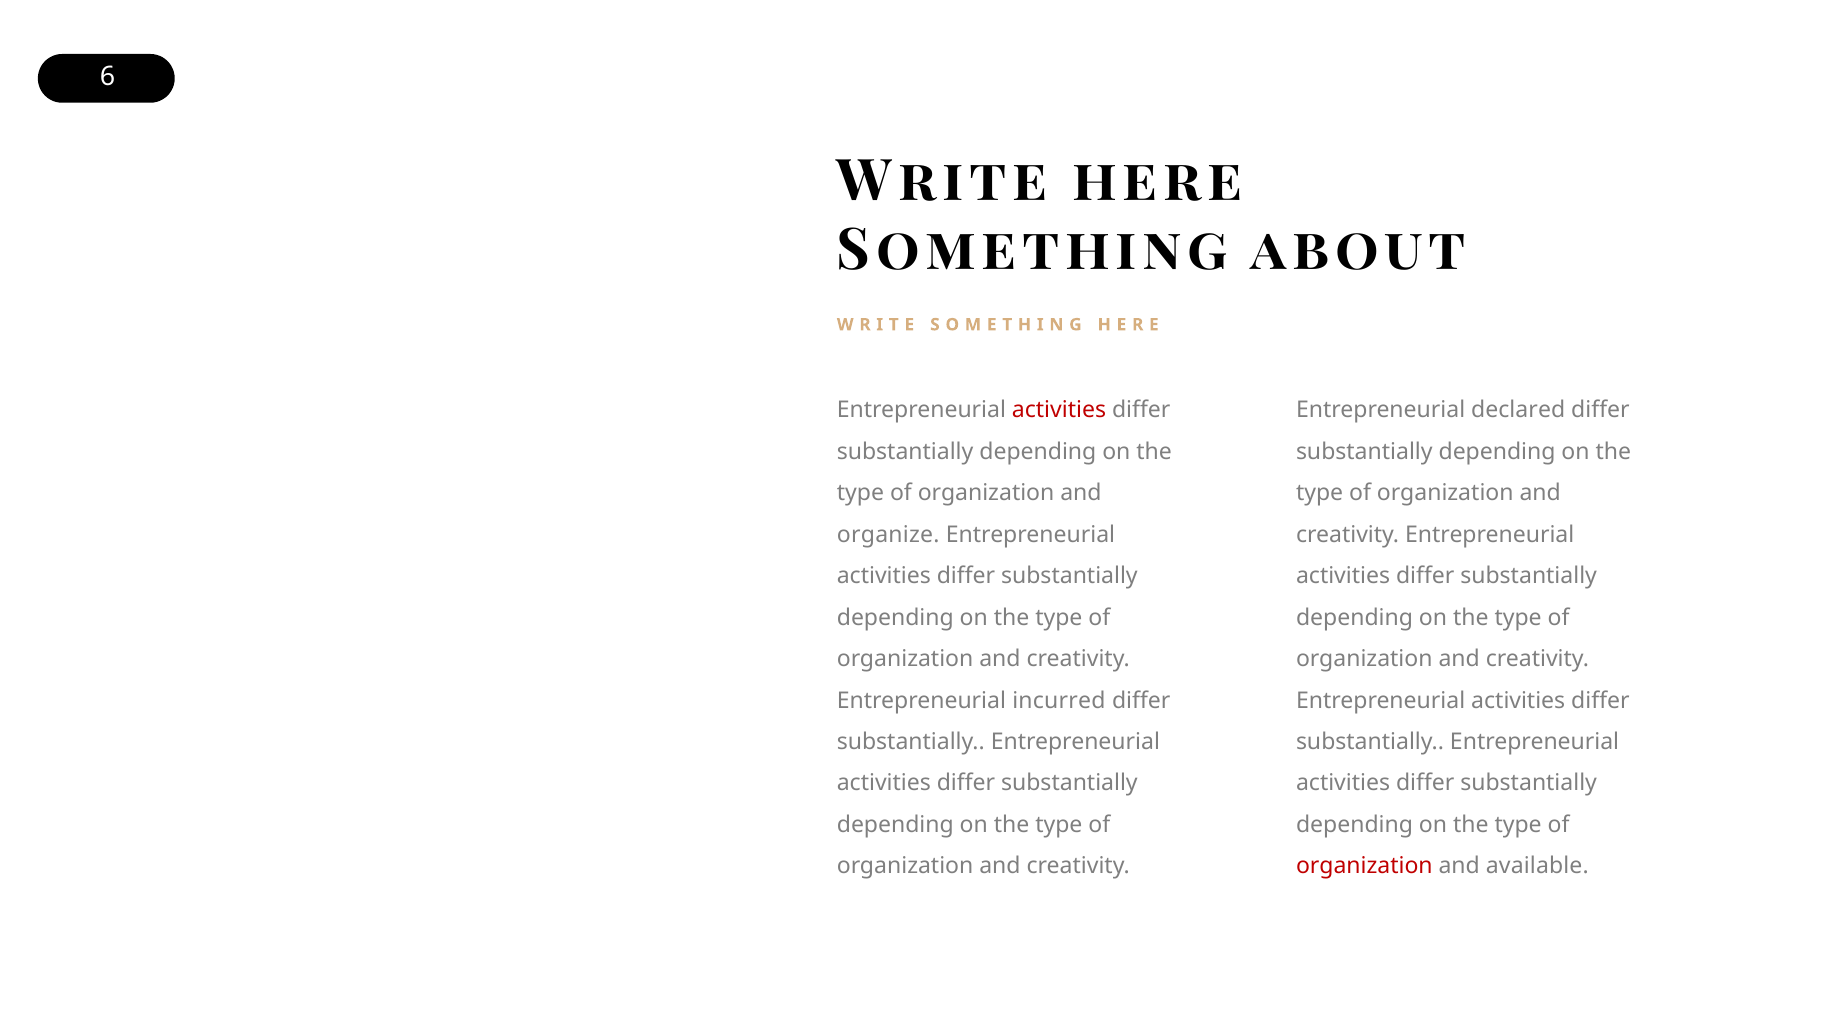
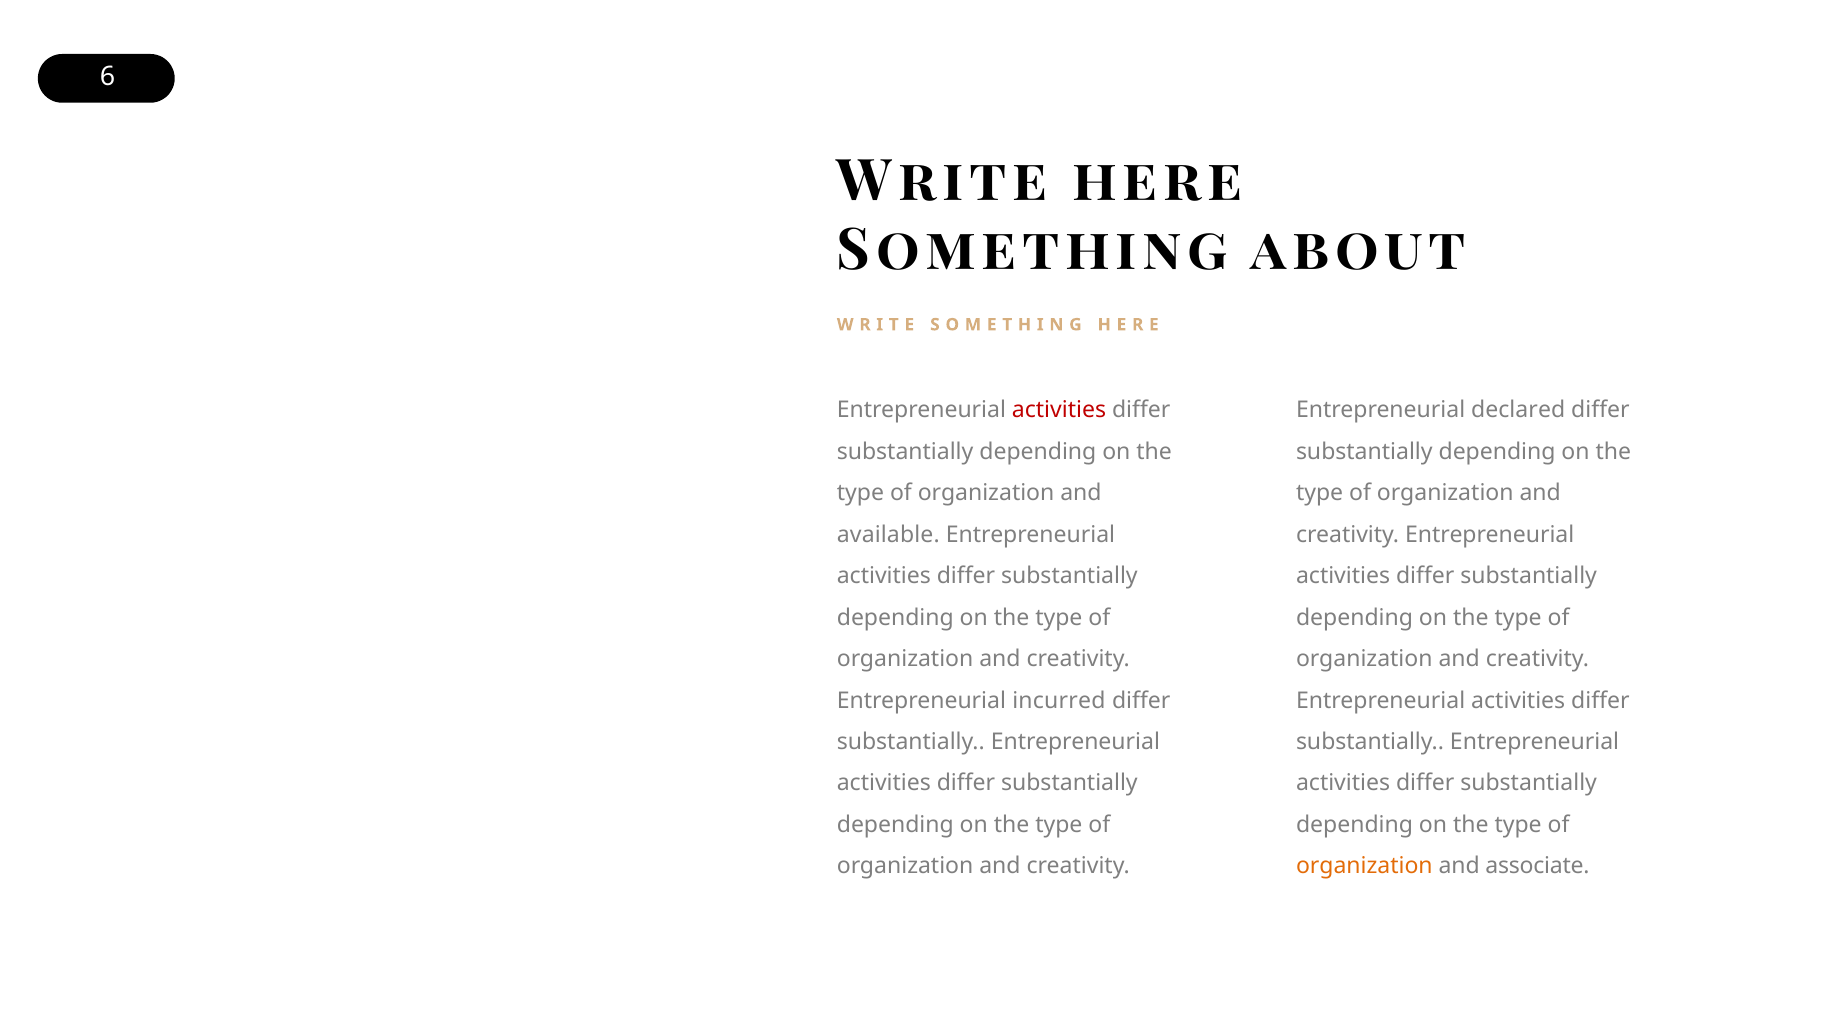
organize: organize -> available
organization at (1364, 866) colour: red -> orange
available: available -> associate
